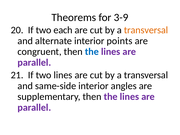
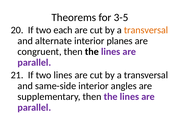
3-9: 3-9 -> 3-5
points: points -> planes
the at (92, 52) colour: blue -> black
